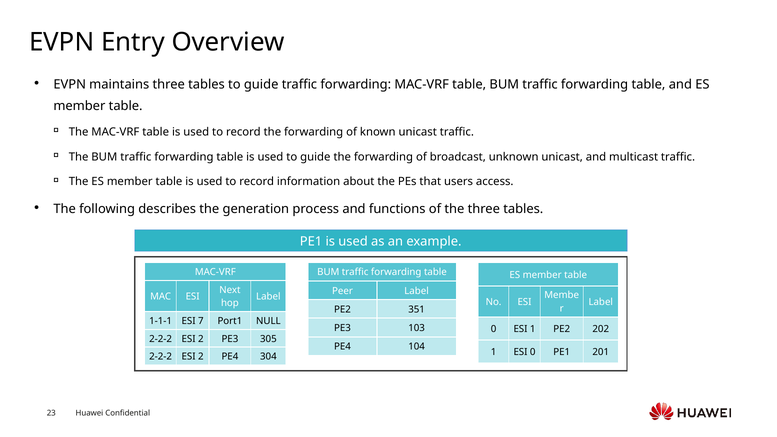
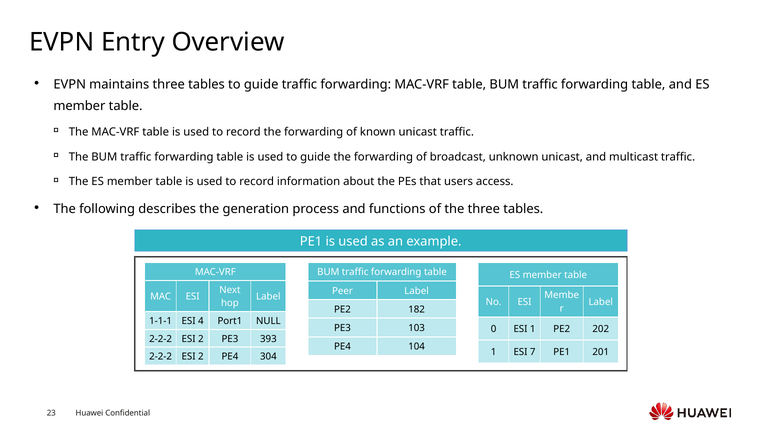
351: 351 -> 182
7: 7 -> 4
305: 305 -> 393
ESI 0: 0 -> 7
